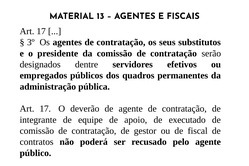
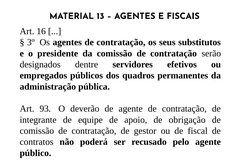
17 at (41, 31): 17 -> 16
17 at (45, 109): 17 -> 93
executado: executado -> obrigação
